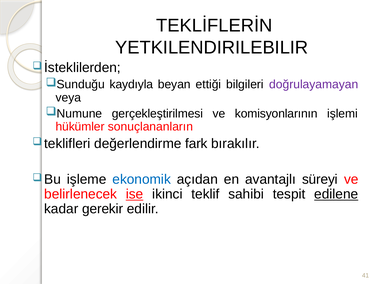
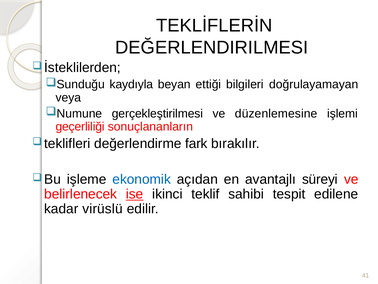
YETKILENDIRILEBILIR: YETKILENDIRILEBILIR -> DEĞERLENDIRILMESI
doğrulayamayan colour: purple -> black
komisyonlarının: komisyonlarının -> düzenlemesine
hükümler: hükümler -> geçerliliği
edilene underline: present -> none
gerekir: gerekir -> virüslü
